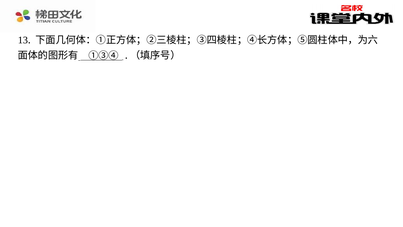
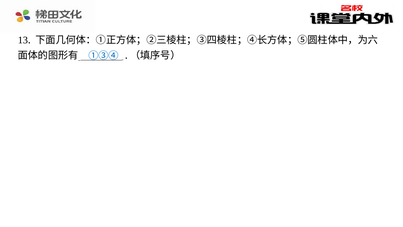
①③④ colour: black -> blue
